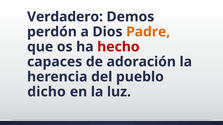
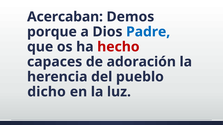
Verdadero: Verdadero -> Acercaban
perdón: perdón -> porque
Padre colour: orange -> blue
